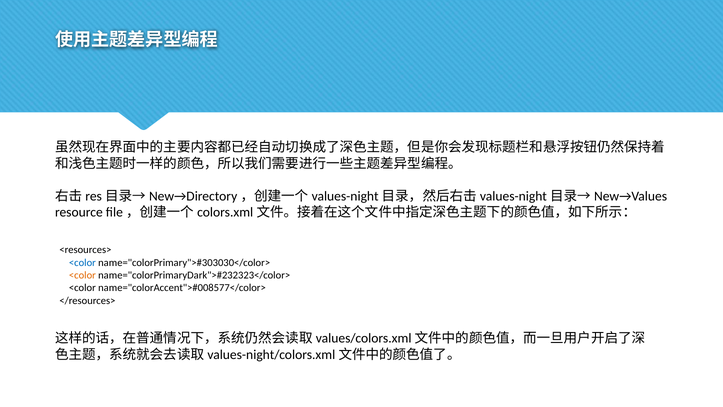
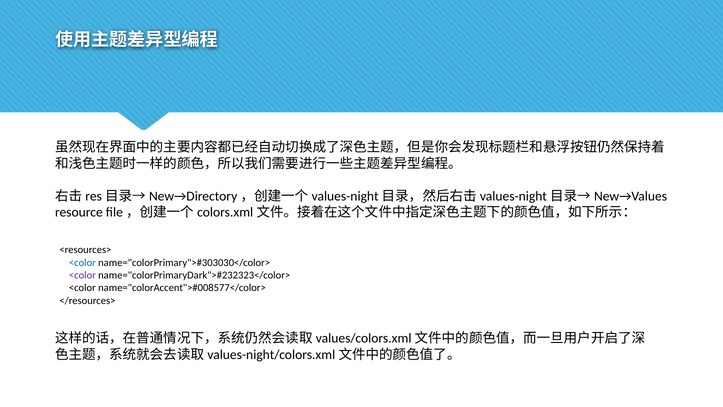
<color at (82, 275) colour: orange -> purple
